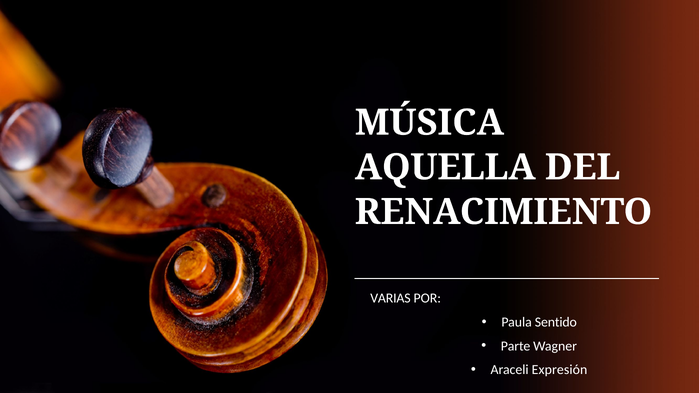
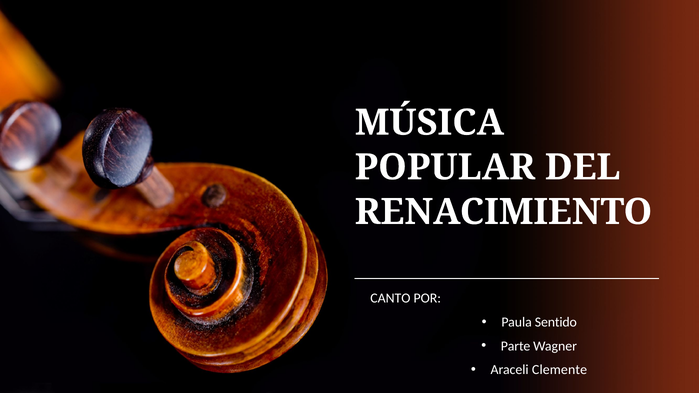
AQUELLA: AQUELLA -> POPULAR
VARIAS: VARIAS -> CANTO
Expresión: Expresión -> Clemente
